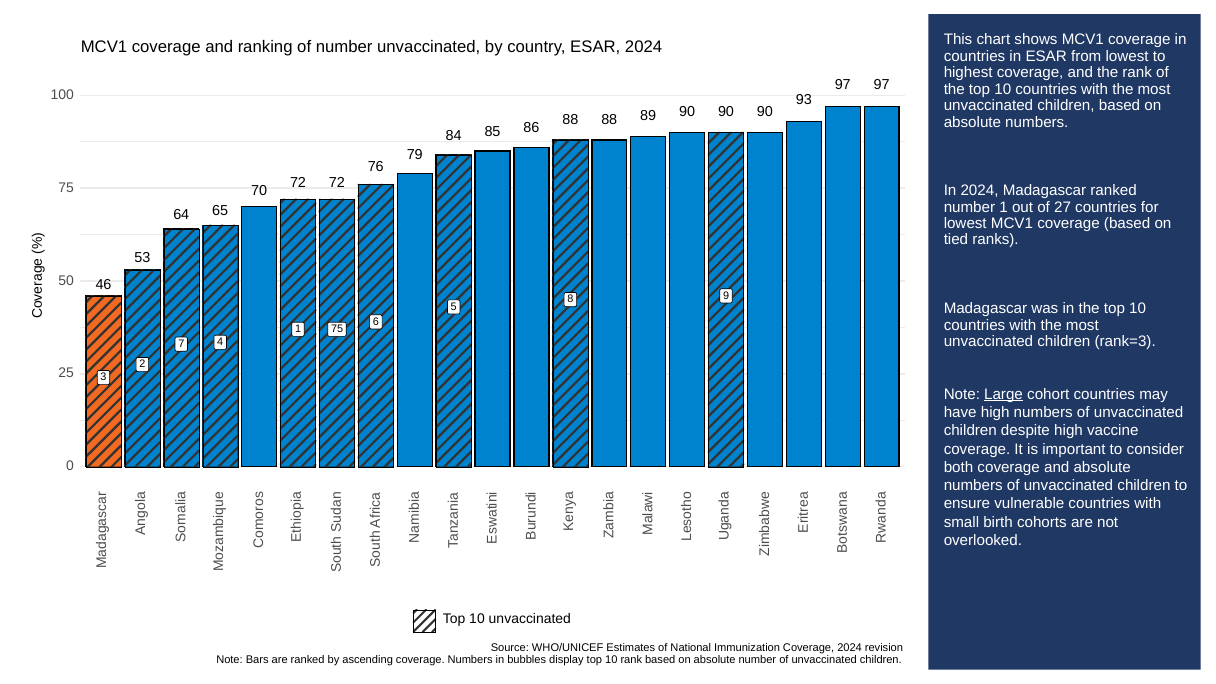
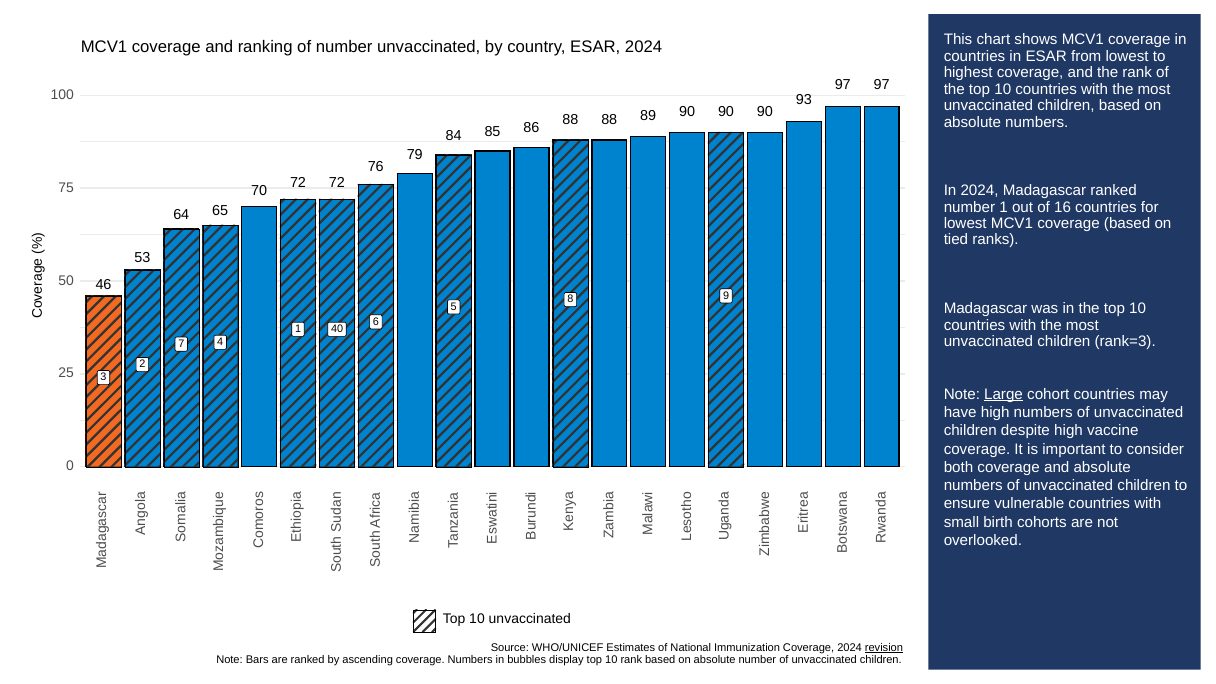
27: 27 -> 16
1 75: 75 -> 40
revision at (884, 648) underline: none -> present
